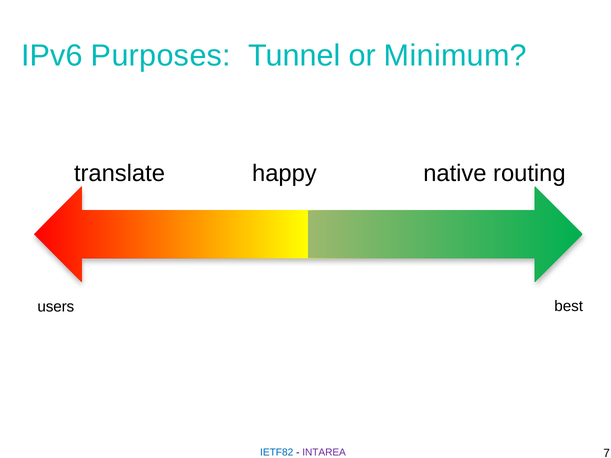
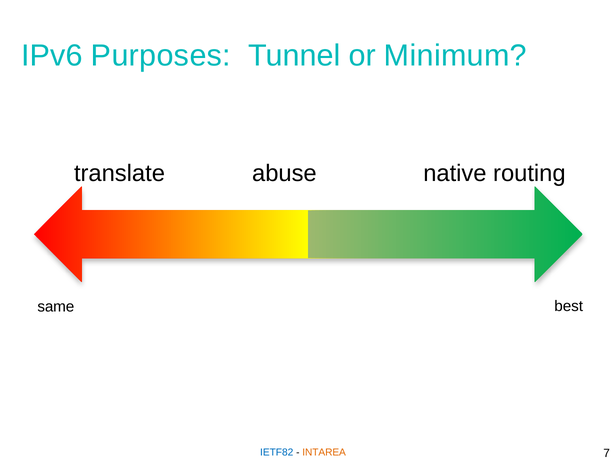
happy: happy -> abuse
users: users -> same
INTAREA colour: purple -> orange
